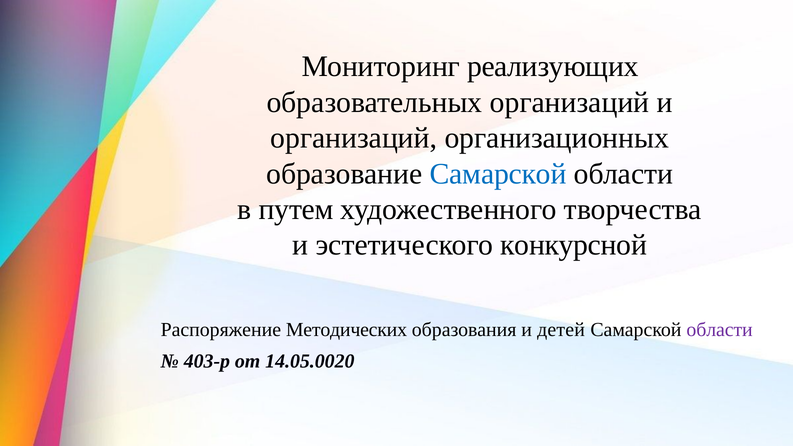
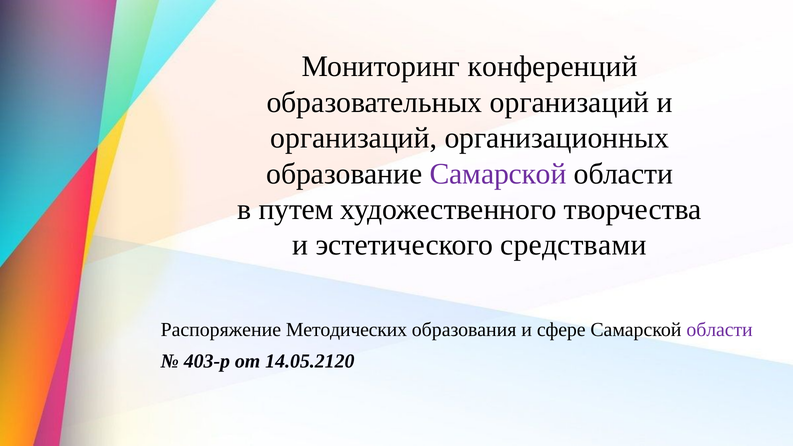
реализующих: реализующих -> конференций
Самарской at (498, 174) colour: blue -> purple
конкурсной: конкурсной -> средствами
детей: детей -> сфере
14.05.0020: 14.05.0020 -> 14.05.2120
